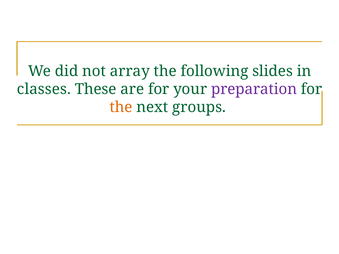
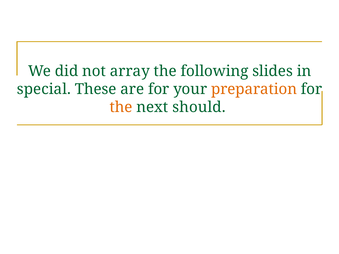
classes: classes -> special
preparation colour: purple -> orange
groups: groups -> should
